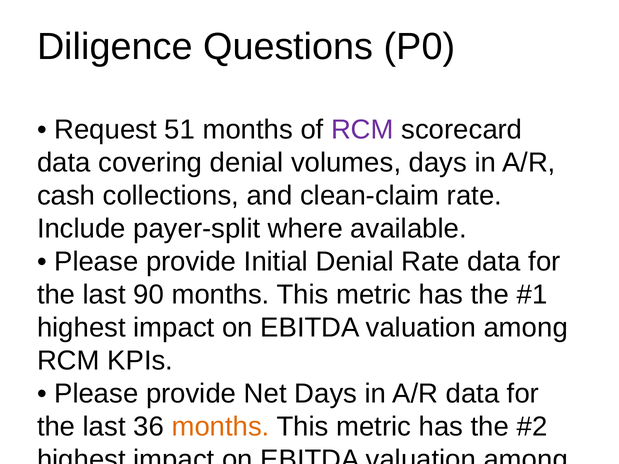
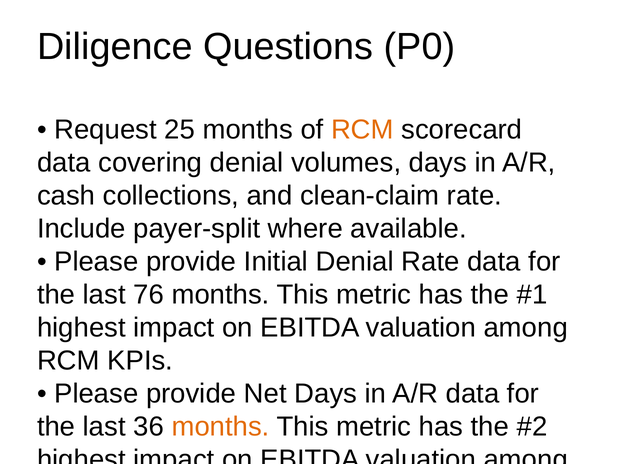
51: 51 -> 25
RCM at (362, 130) colour: purple -> orange
90: 90 -> 76
